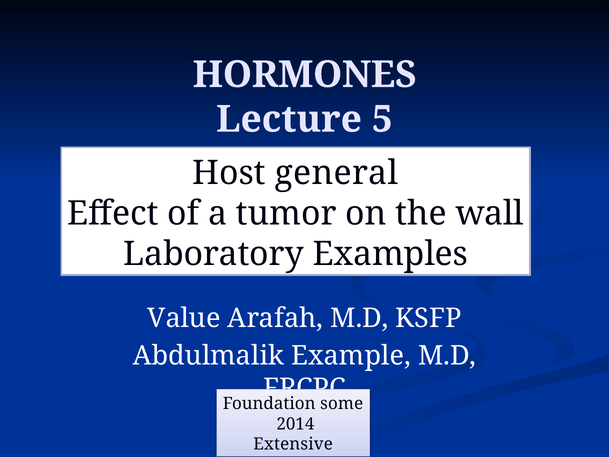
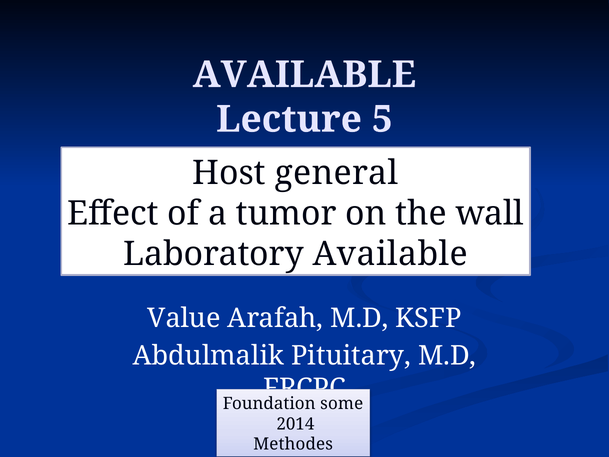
HORMONES at (305, 75): HORMONES -> AVAILABLE
Laboratory Examples: Examples -> Available
Example: Example -> Pituitary
Extensive: Extensive -> Methodes
